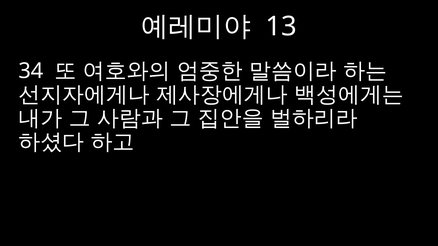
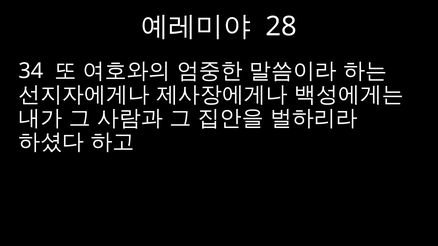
13: 13 -> 28
